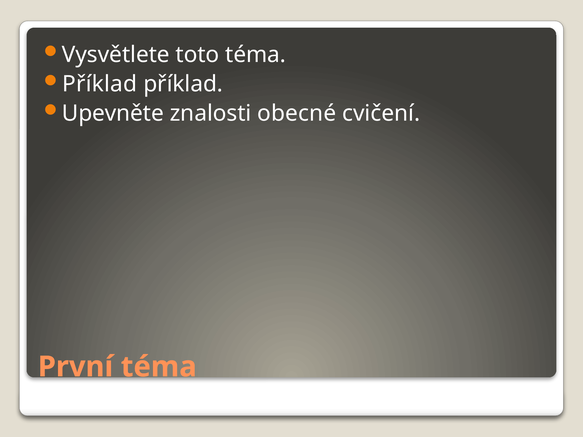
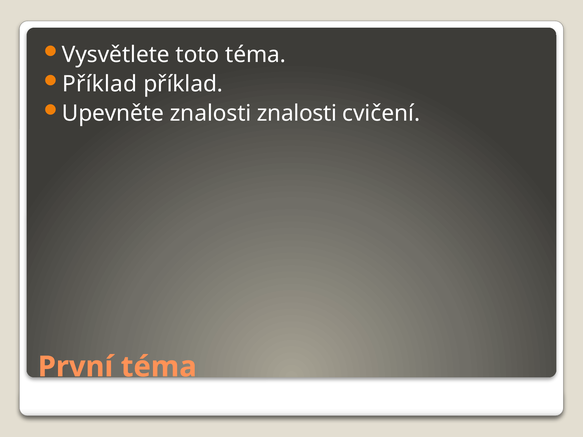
znalosti obecné: obecné -> znalosti
